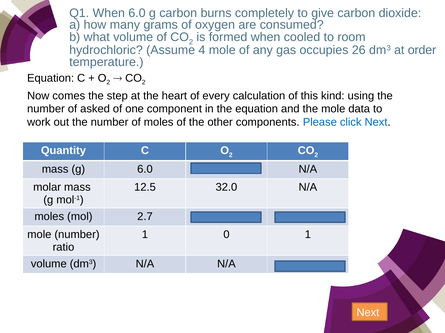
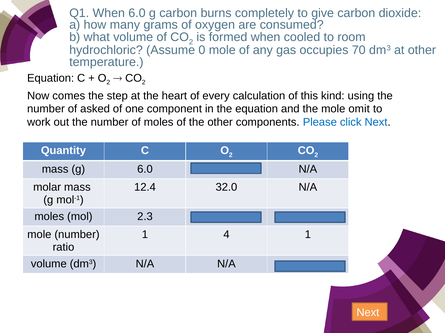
4: 4 -> 0
26: 26 -> 70
at order: order -> other
data: data -> omit
12.5: 12.5 -> 12.4
2.7: 2.7 -> 2.3
0: 0 -> 4
